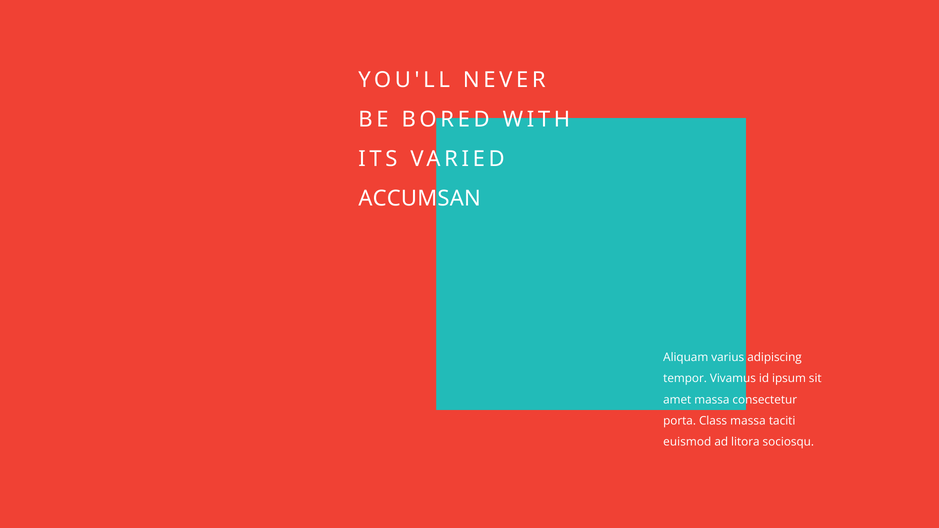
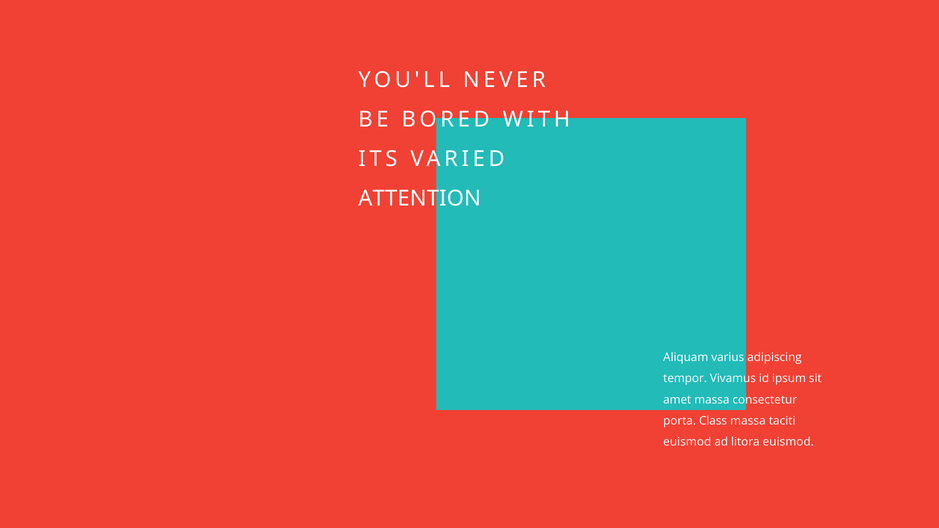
ACCUMSAN: ACCUMSAN -> ATTENTION
litora sociosqu: sociosqu -> euismod
